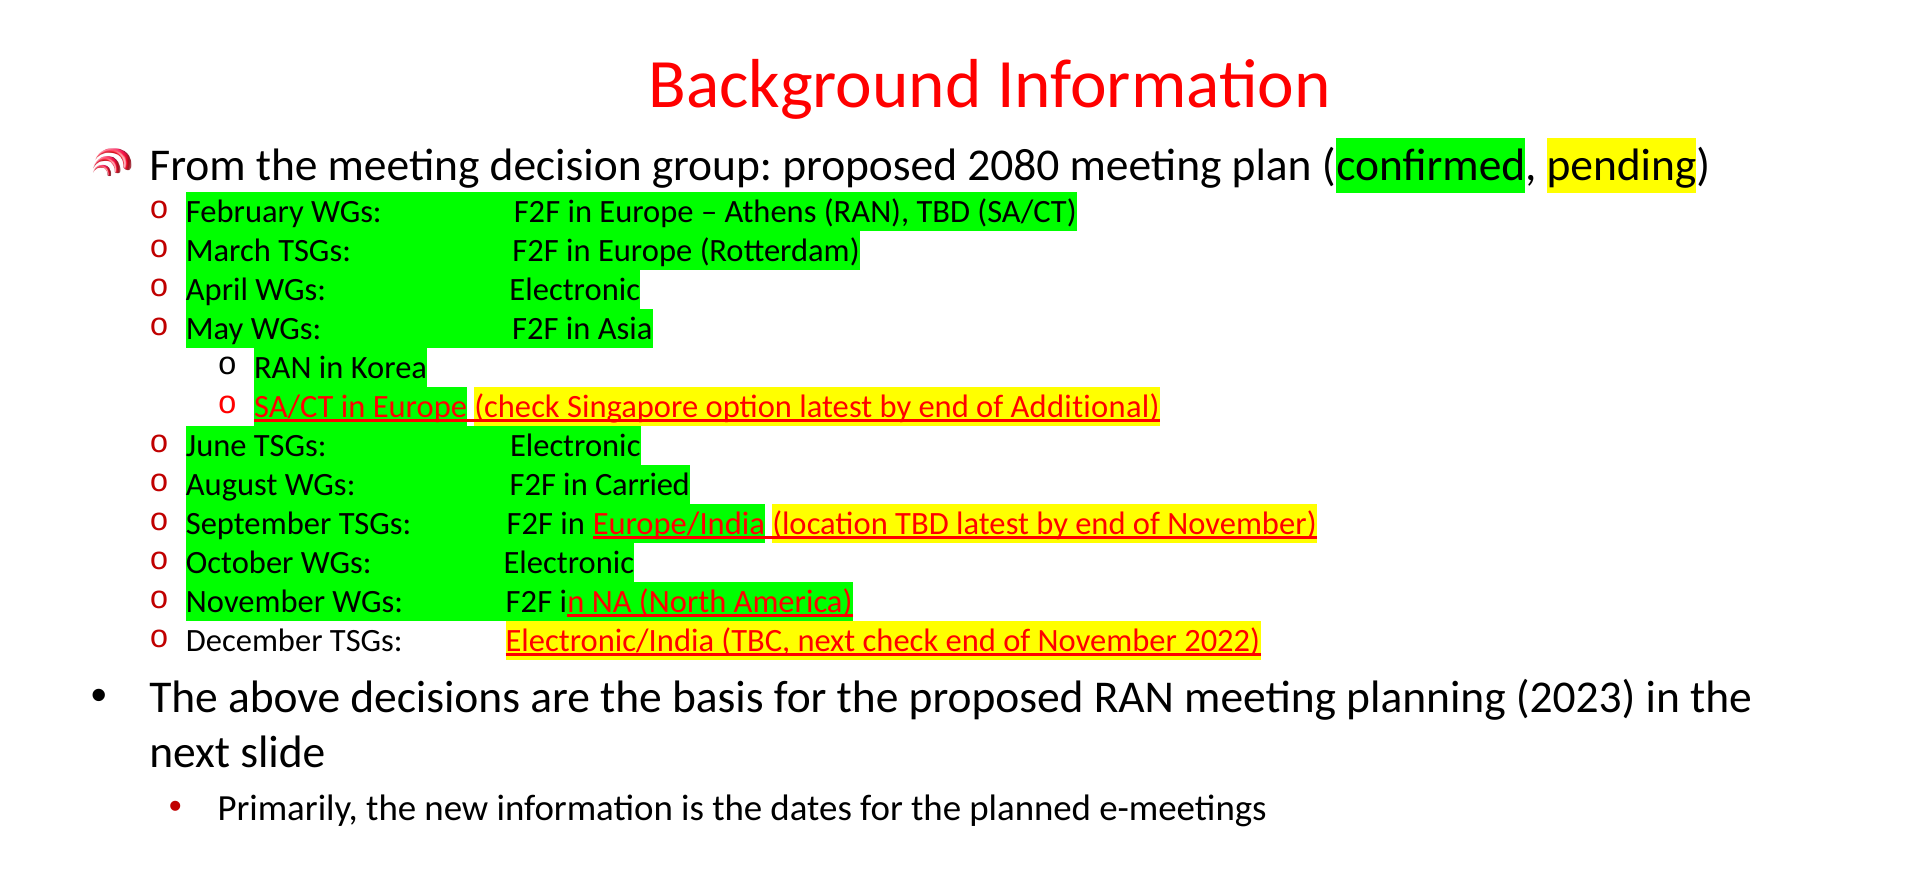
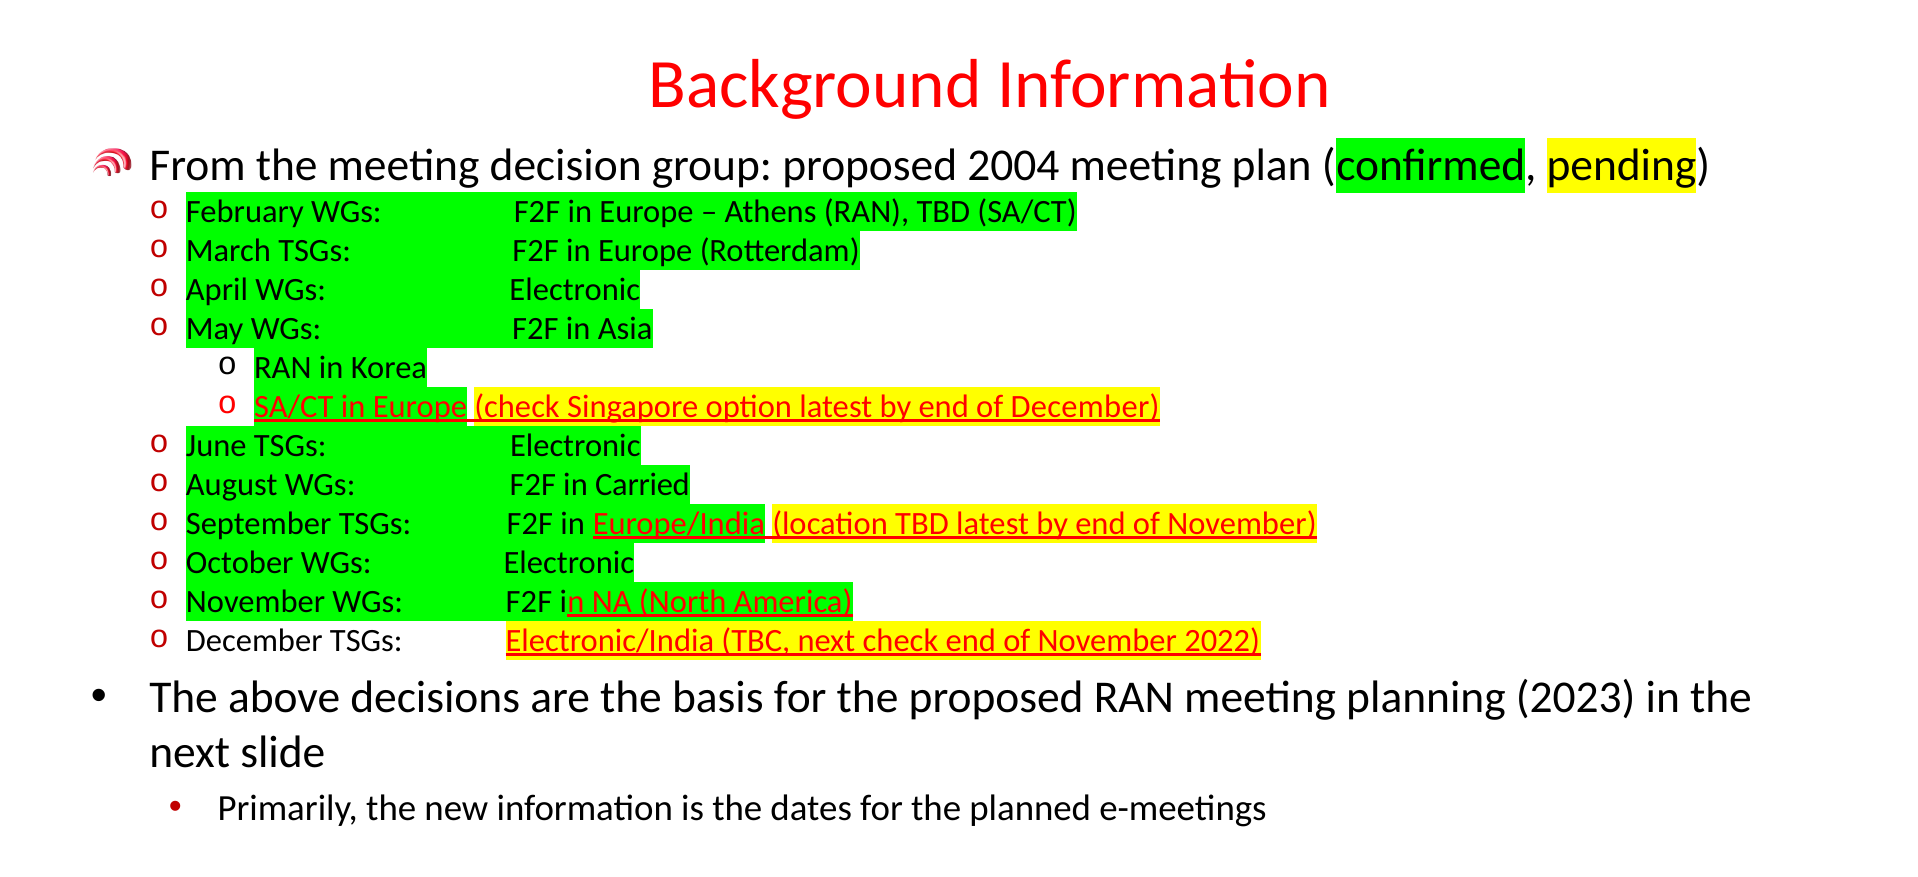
2080: 2080 -> 2004
of Additional: Additional -> December
